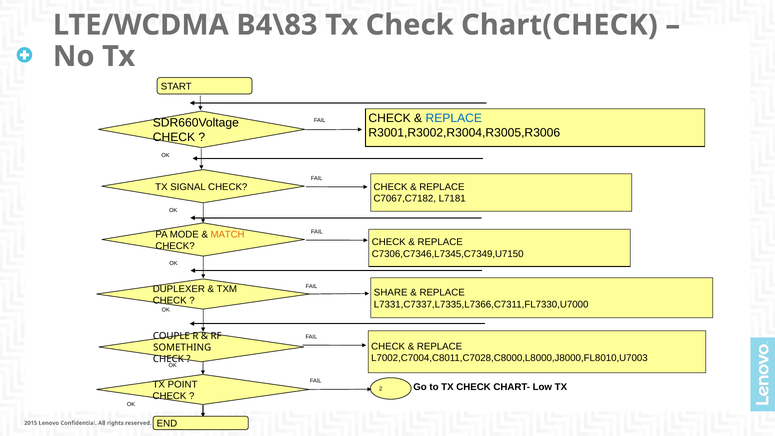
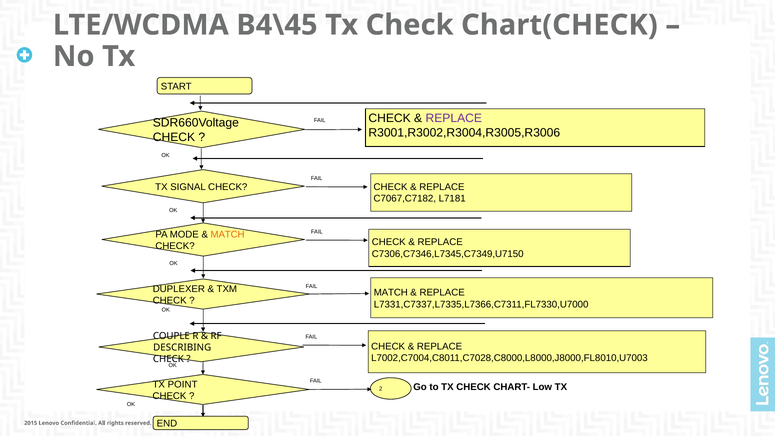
B4\83: B4\83 -> B4\45
REPLACE at (454, 118) colour: blue -> purple
SHARE at (391, 293): SHARE -> MATCH
SOMETHING: SOMETHING -> DESCRIBING
